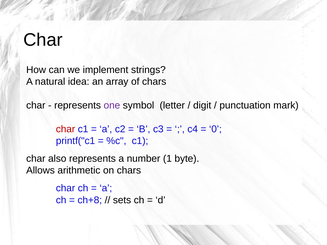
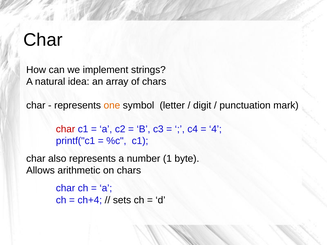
one colour: purple -> orange
0: 0 -> 4
ch+8: ch+8 -> ch+4
